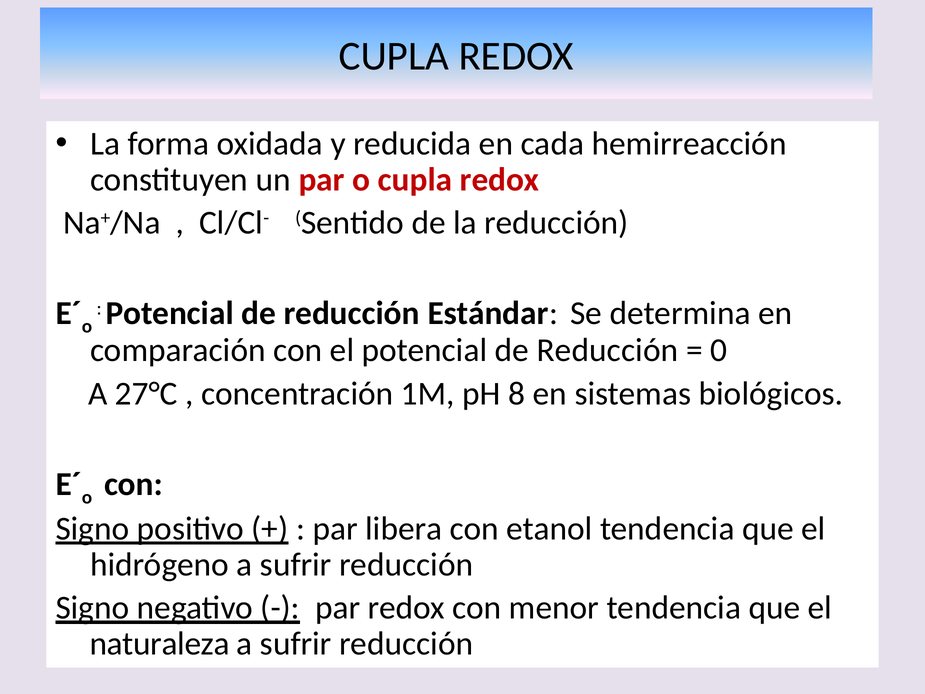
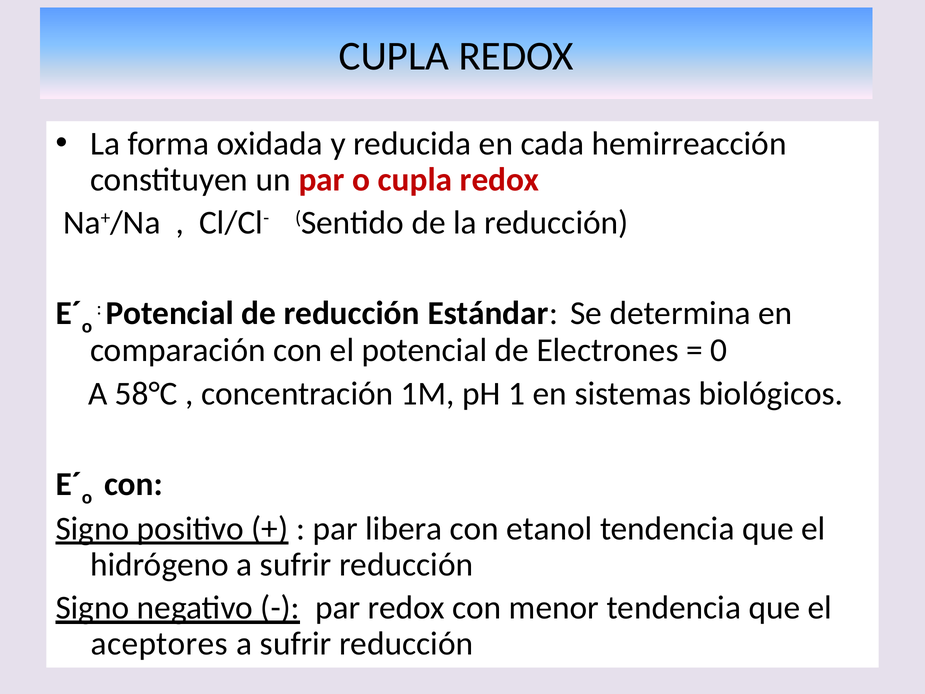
el potencial de Reducción: Reducción -> Electrones
27°C: 27°C -> 58°C
8: 8 -> 1
naturaleza: naturaleza -> aceptores
